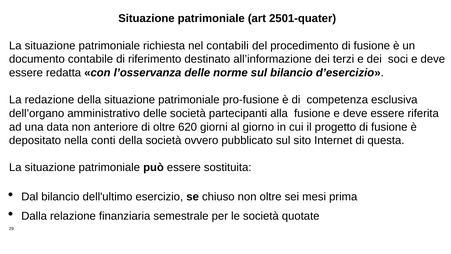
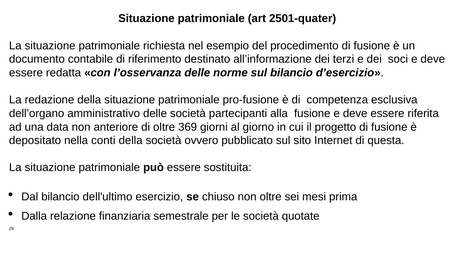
contabili: contabili -> esempio
620: 620 -> 369
